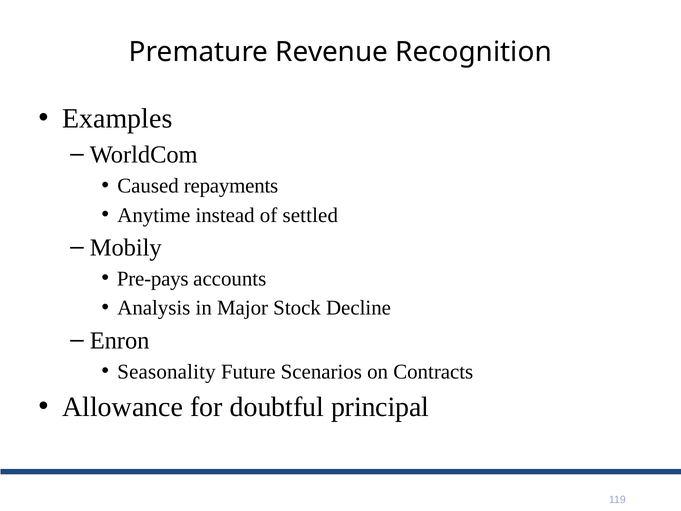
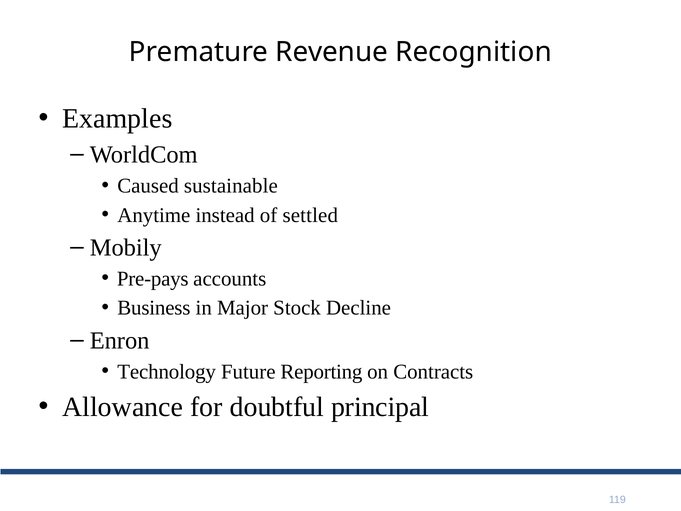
repayments: repayments -> sustainable
Analysis: Analysis -> Business
Seasonality: Seasonality -> Technology
Scenarios: Scenarios -> Reporting
